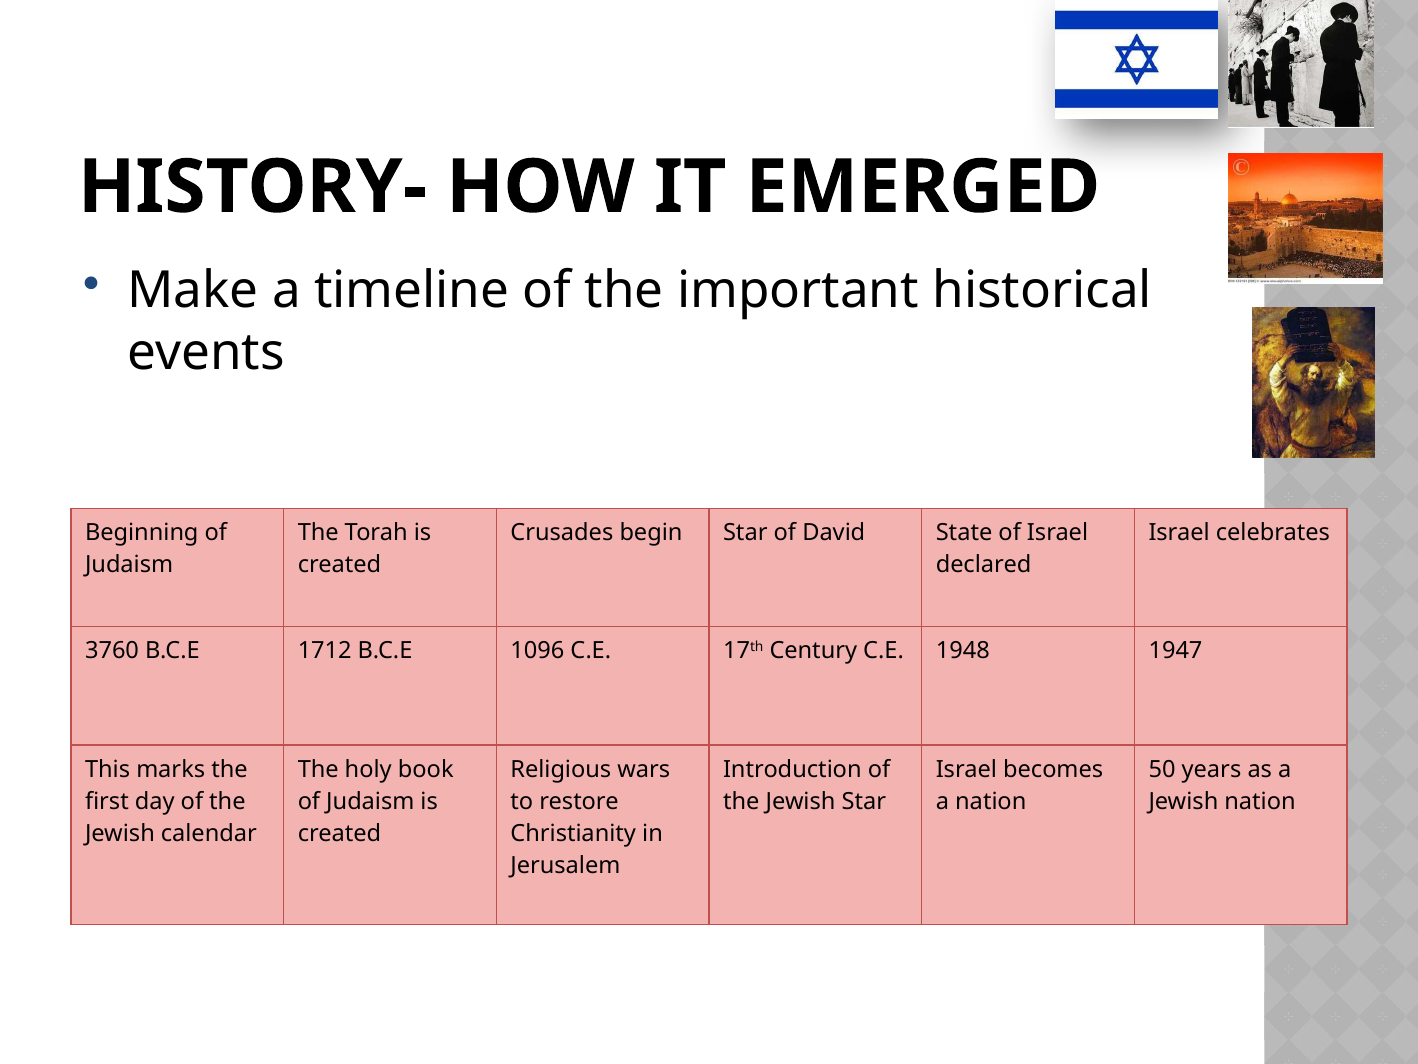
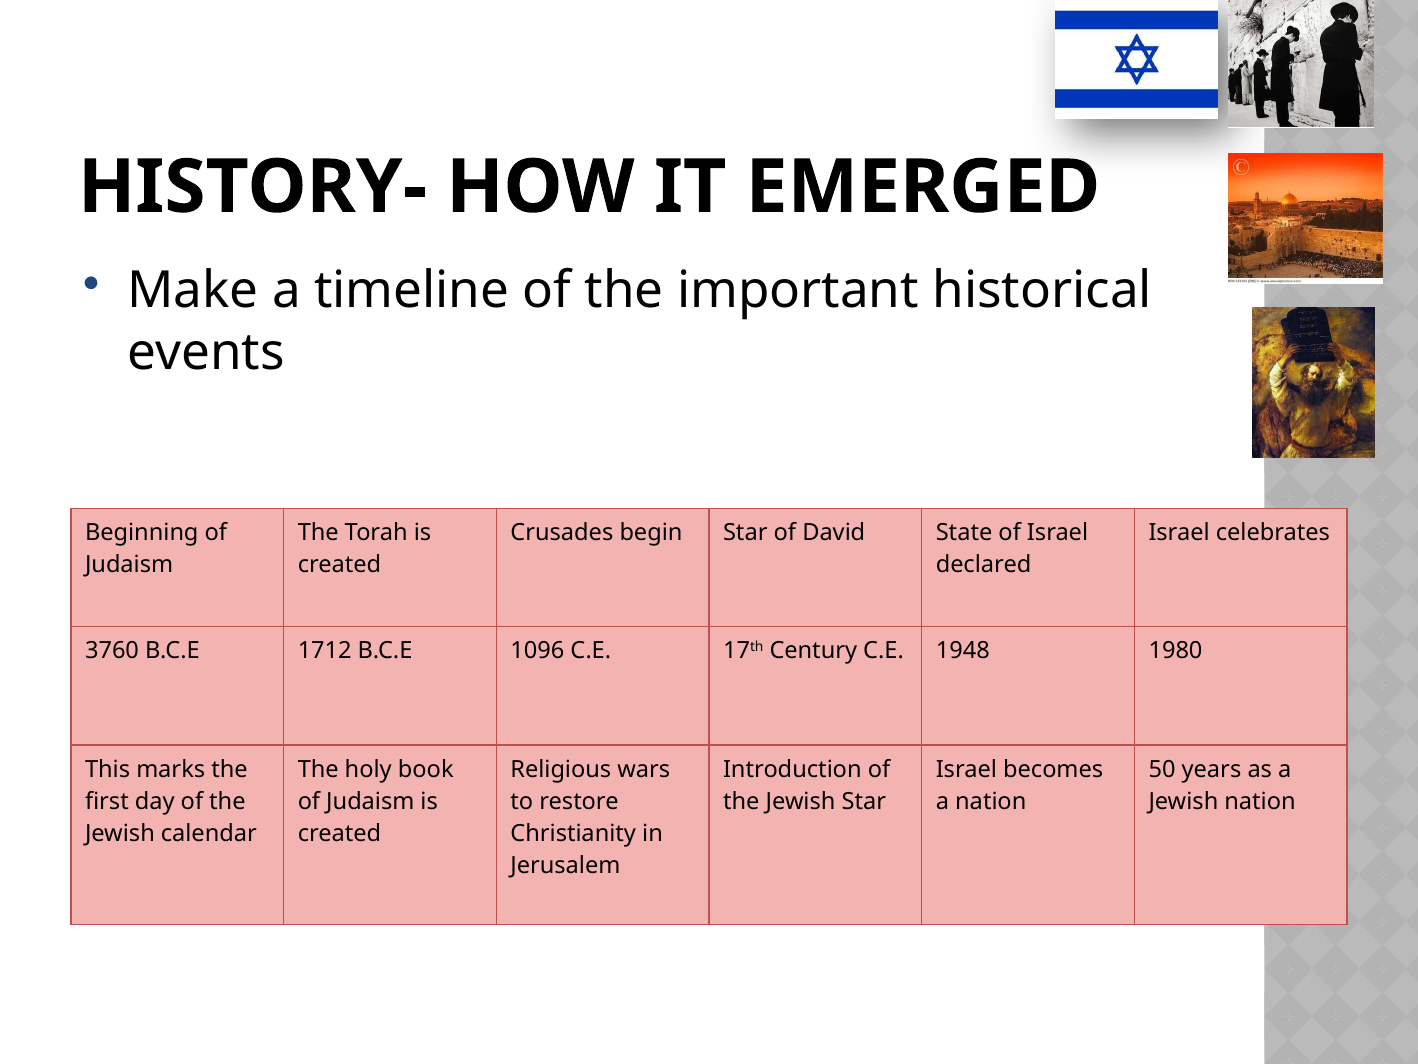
1947: 1947 -> 1980
